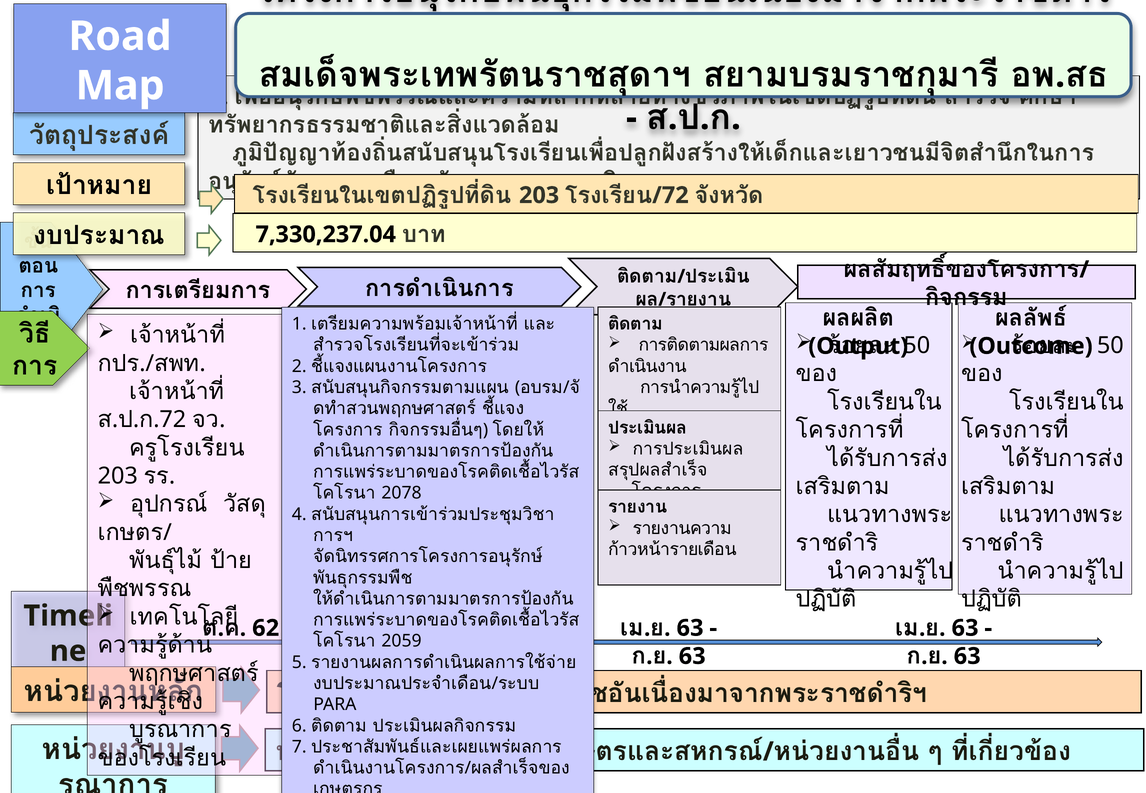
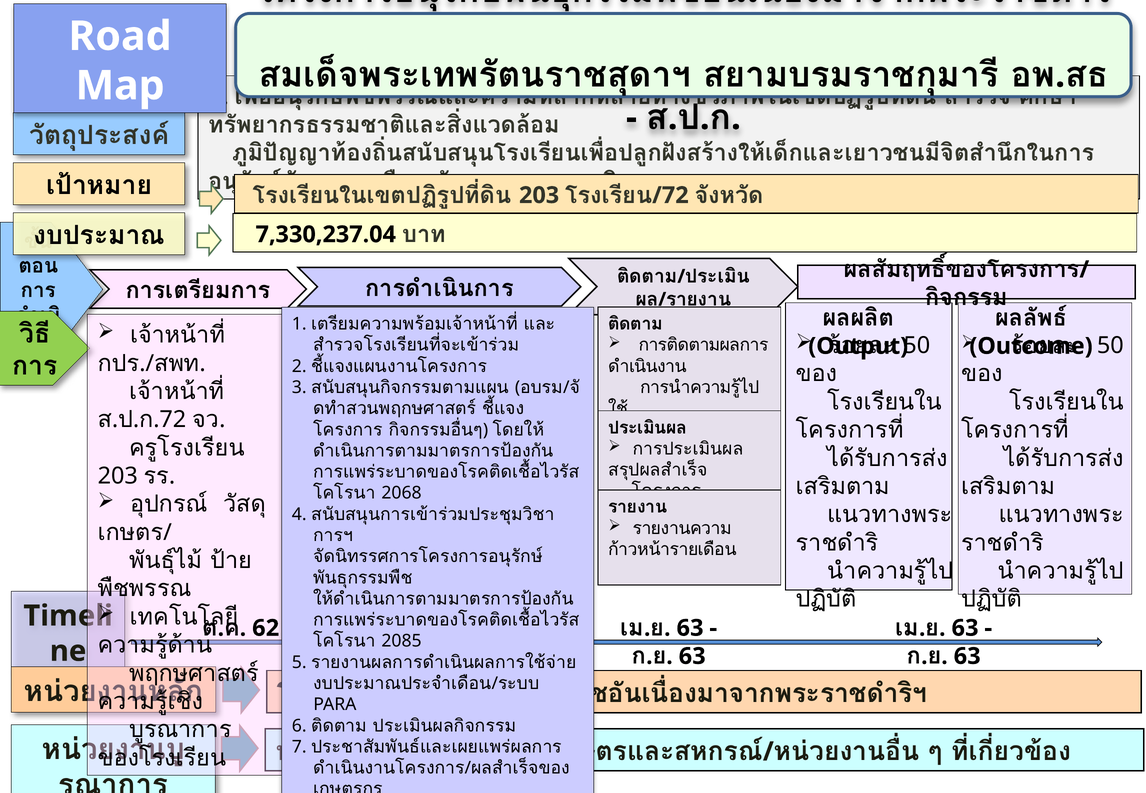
2078: 2078 -> 2068
2059: 2059 -> 2085
